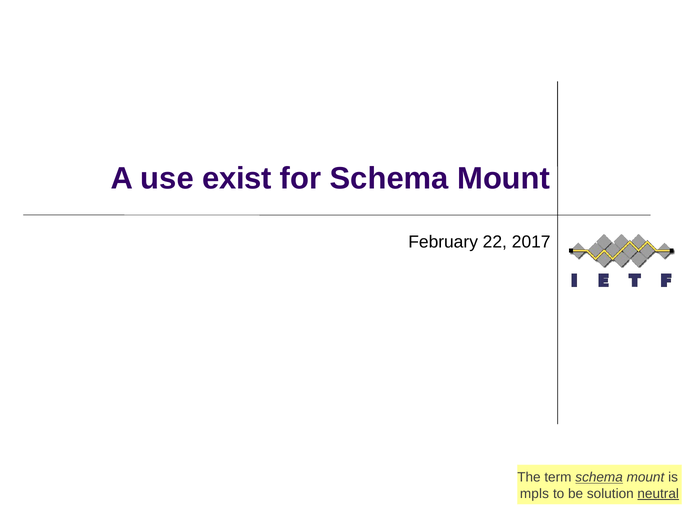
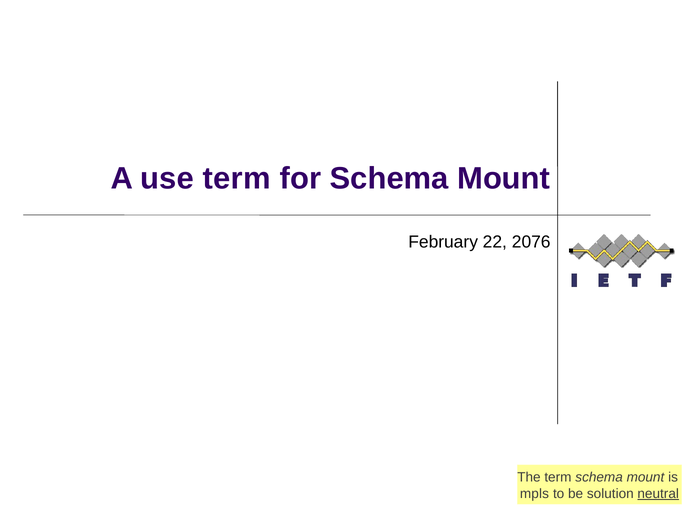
use exist: exist -> term
2017: 2017 -> 2076
schema at (599, 477) underline: present -> none
